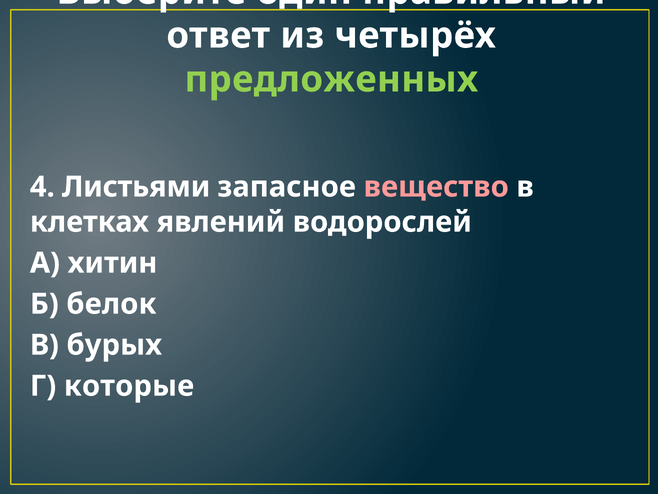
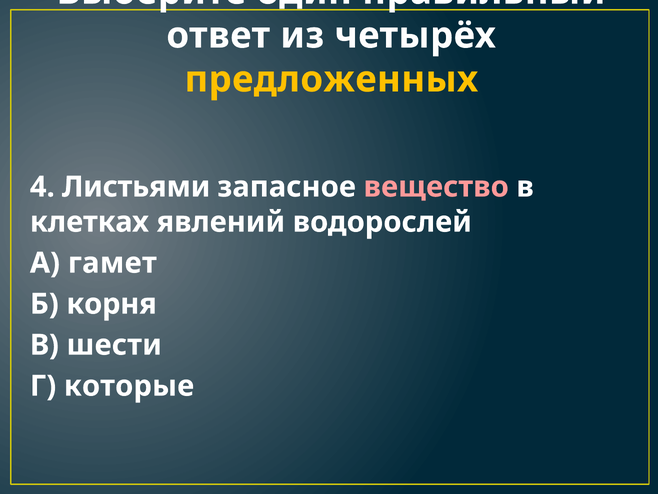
предложенных colour: light green -> yellow
хитин: хитин -> гамет
белок: белок -> корня
бурых: бурых -> шести
